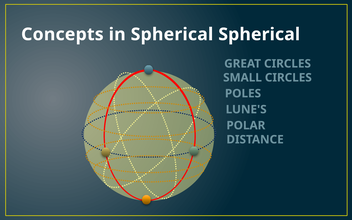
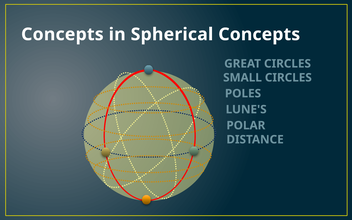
Spherical Spherical: Spherical -> Concepts
